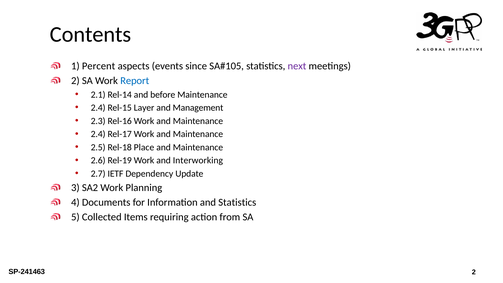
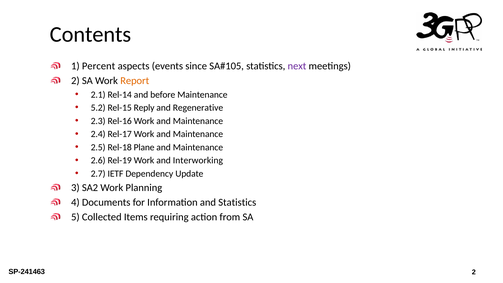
Report colour: blue -> orange
2.4 at (98, 108): 2.4 -> 5.2
Layer: Layer -> Reply
Management: Management -> Regenerative
Place: Place -> Plane
